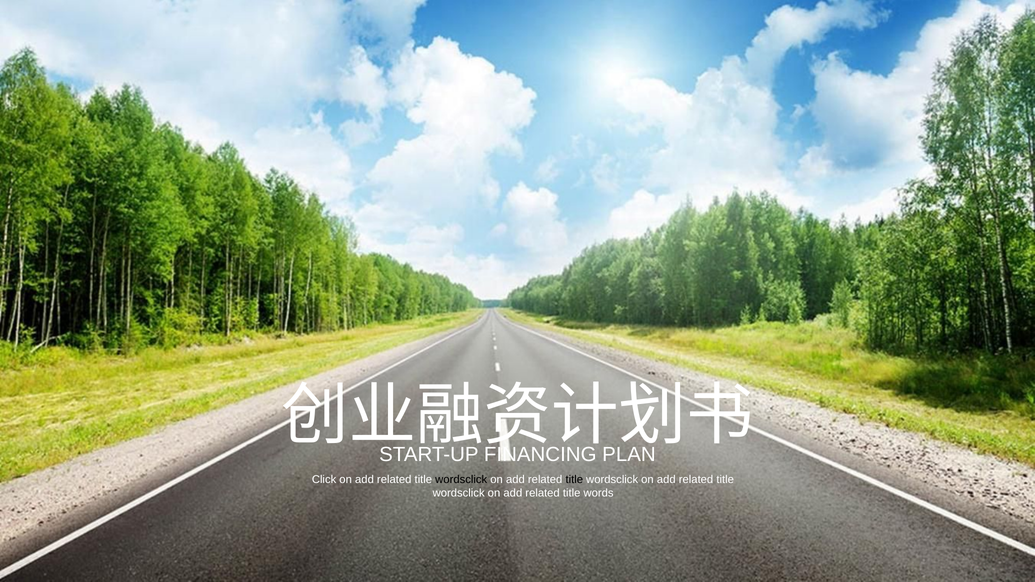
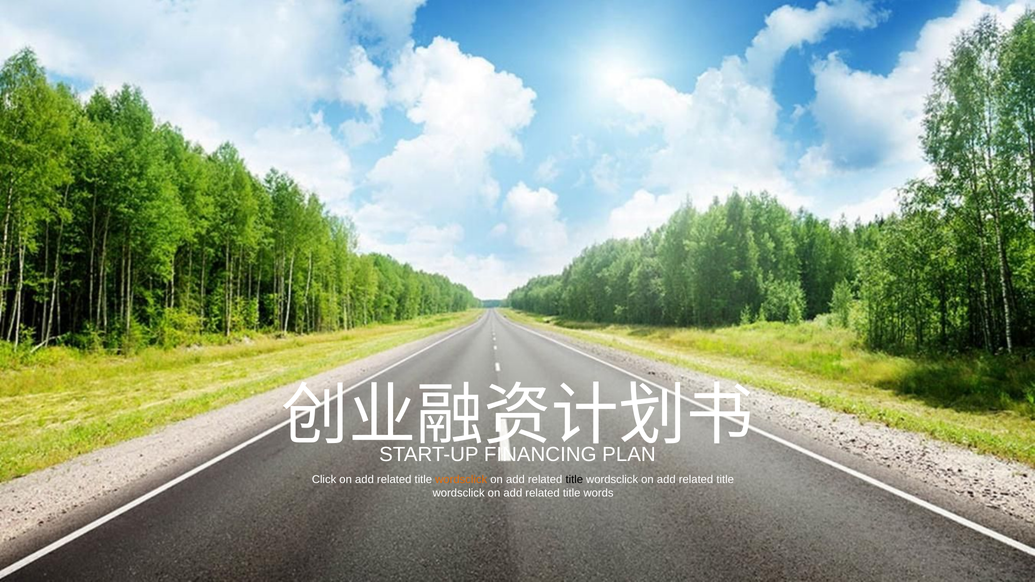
wordsclick at (461, 479) colour: black -> orange
